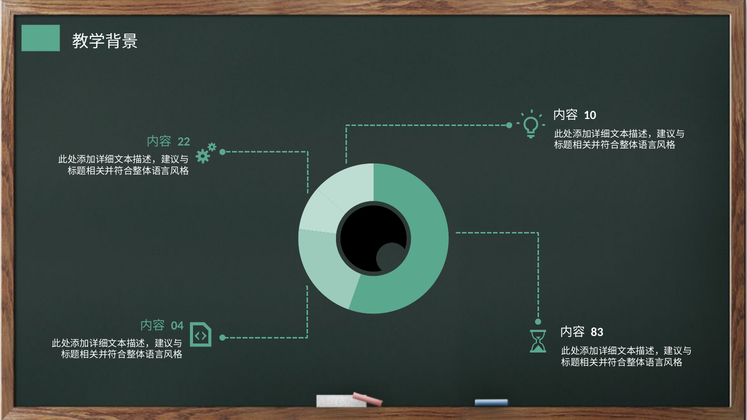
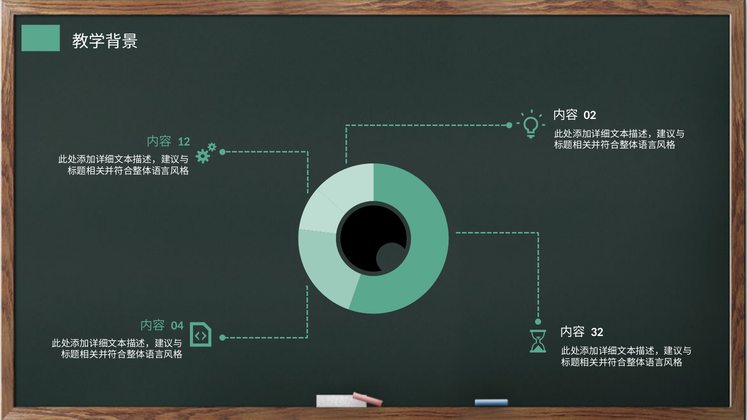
10: 10 -> 02
22: 22 -> 12
83: 83 -> 32
